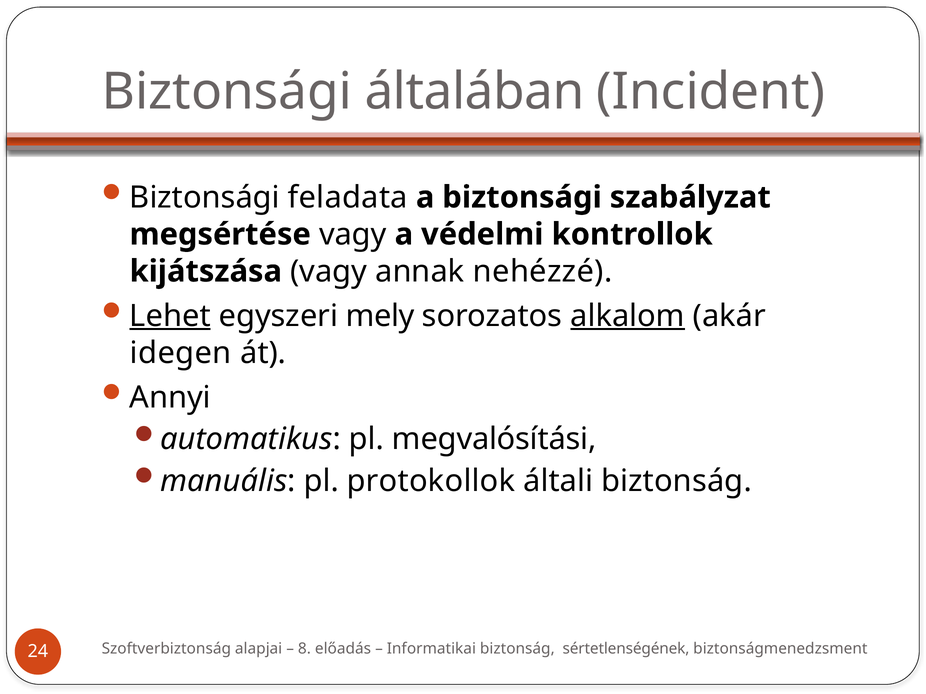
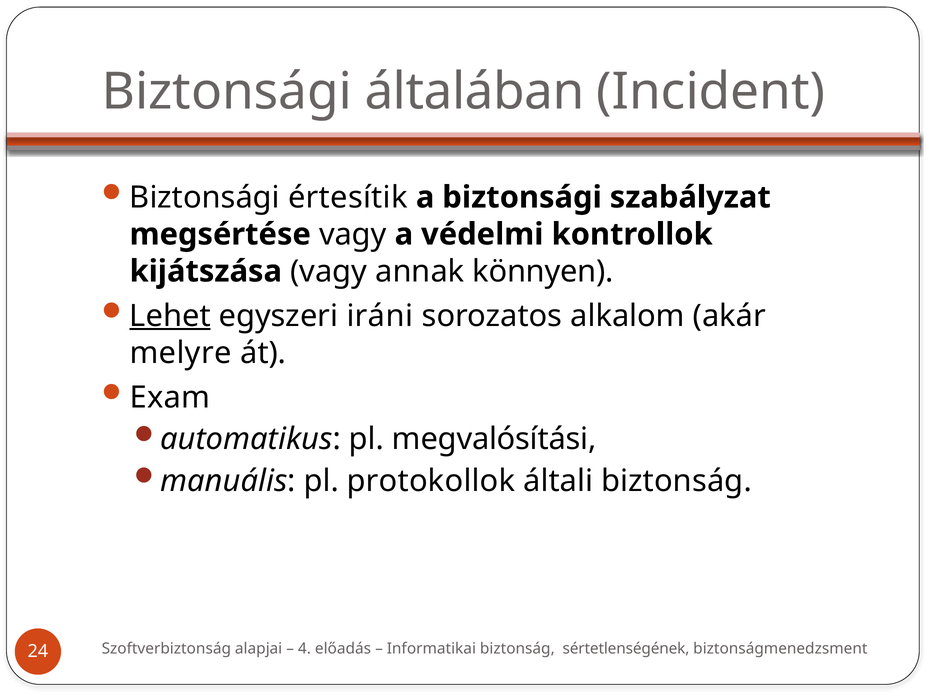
feladata: feladata -> értesítik
nehézzé: nehézzé -> könnyen
mely: mely -> iráni
alkalom underline: present -> none
idegen: idegen -> melyre
Annyi: Annyi -> Exam
8: 8 -> 4
